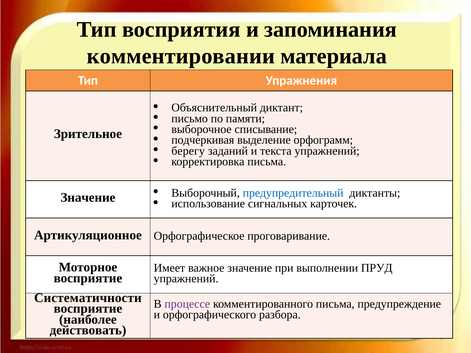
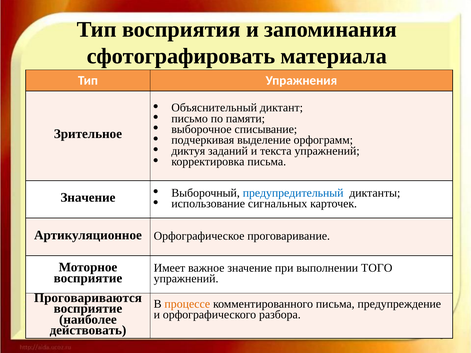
комментировании: комментировании -> сфотографировать
берегу: берегу -> диктуя
ПРУД: ПРУД -> ТОГО
Систематичности: Систематичности -> Проговариваются
процессе colour: purple -> orange
